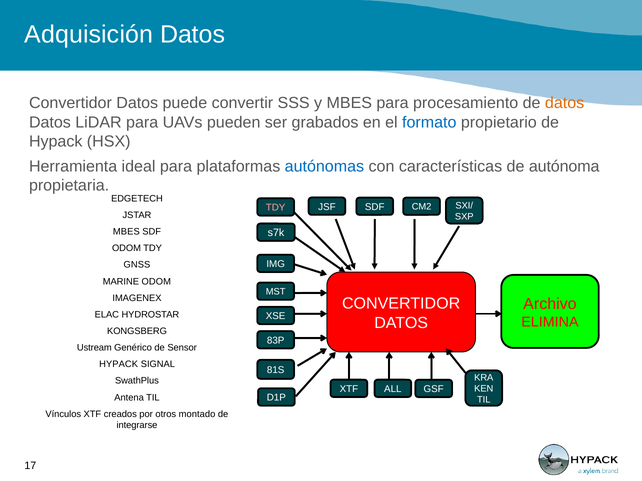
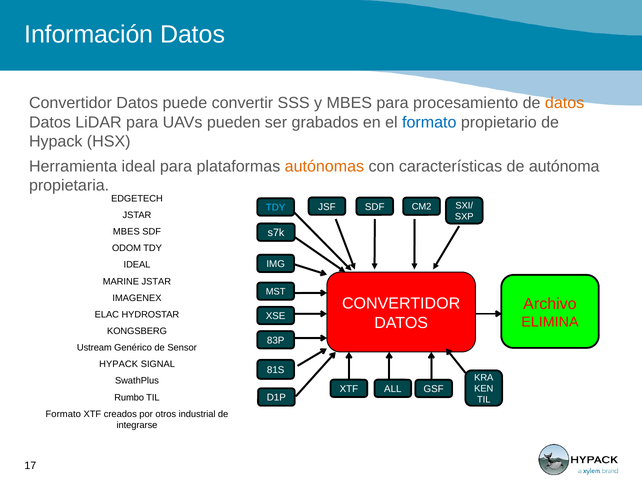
Adquisición: Adquisición -> Información
autónomas colour: blue -> orange
TDY at (276, 208) colour: pink -> light blue
GNSS at (137, 265): GNSS -> IDEAL
MARINE ODOM: ODOM -> JSTAR
Antena: Antena -> Rumbo
Vínculos at (63, 414): Vínculos -> Formato
montado: montado -> industrial
